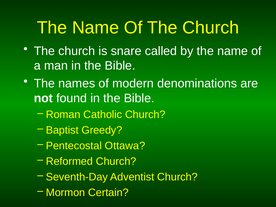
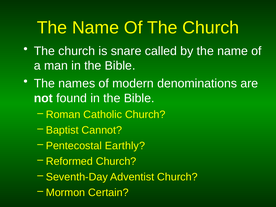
Greedy: Greedy -> Cannot
Ottawa: Ottawa -> Earthly
